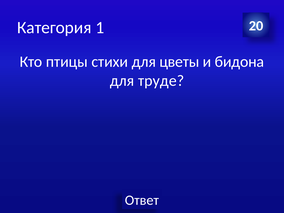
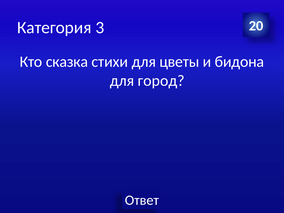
1: 1 -> 3
птицы: птицы -> сказка
труде: труде -> город
